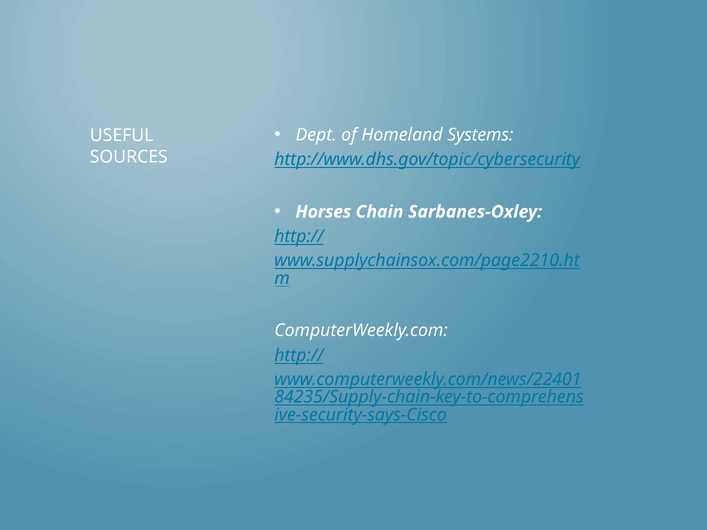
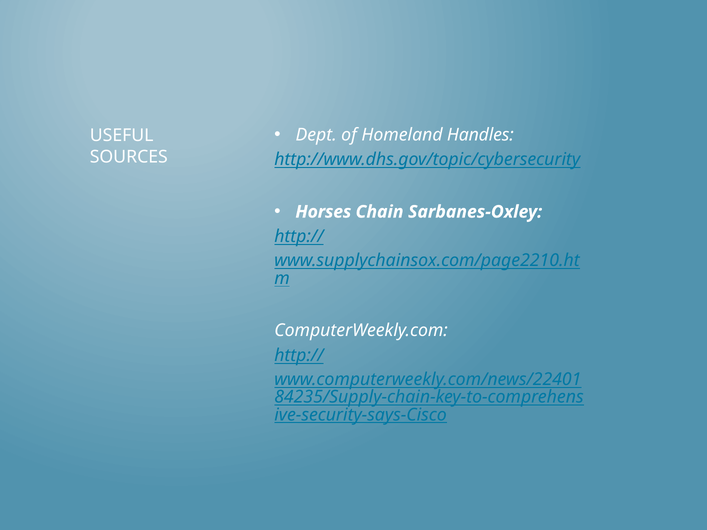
Systems: Systems -> Handles
